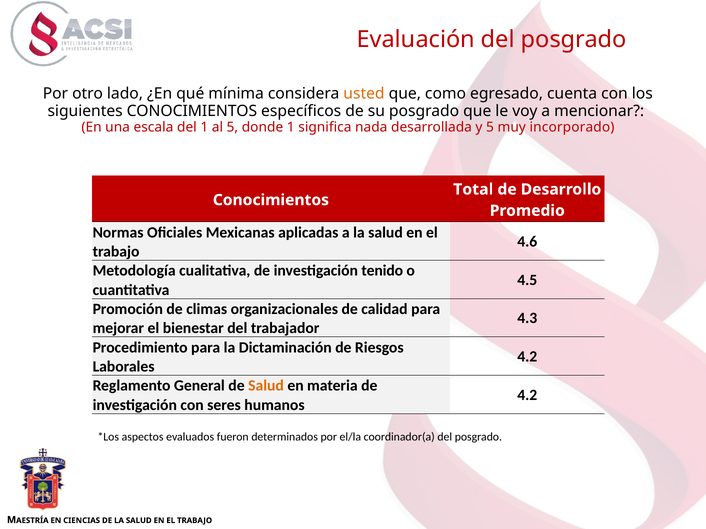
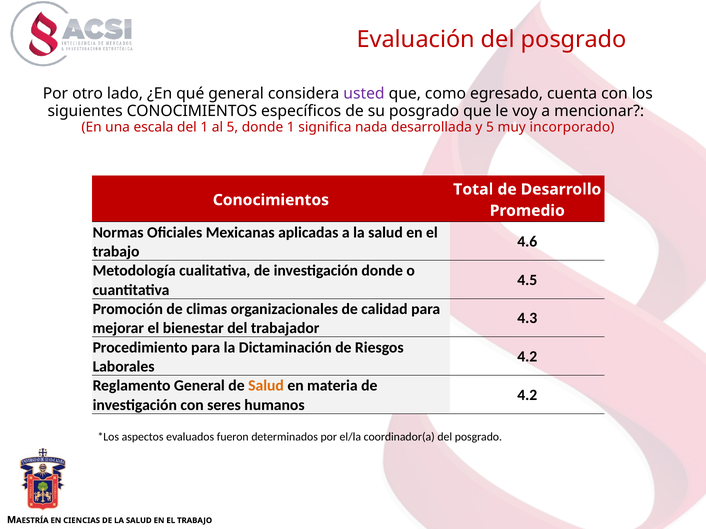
qué mínima: mínima -> general
usted colour: orange -> purple
investigación tenido: tenido -> donde
